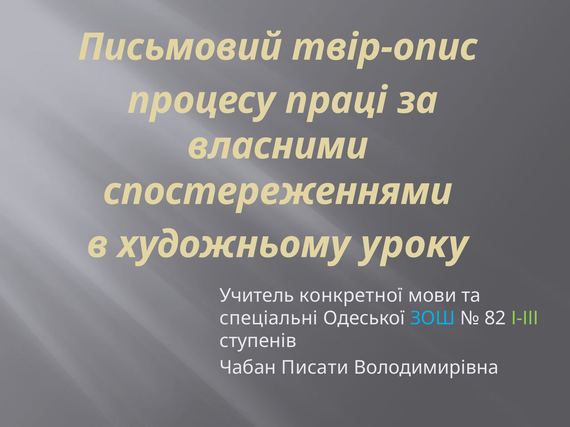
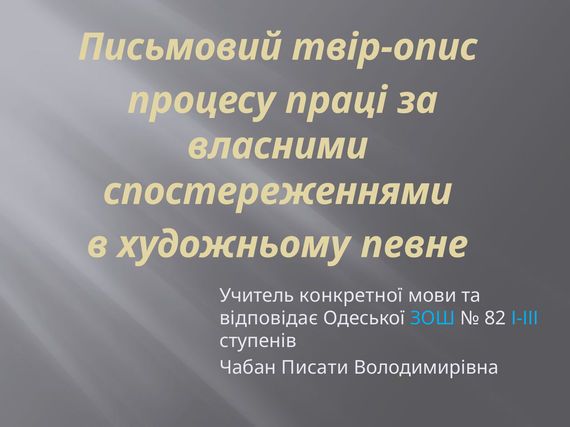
уроку: уроку -> певне
спеціальні: спеціальні -> відповідає
І-ІІІ colour: light green -> light blue
